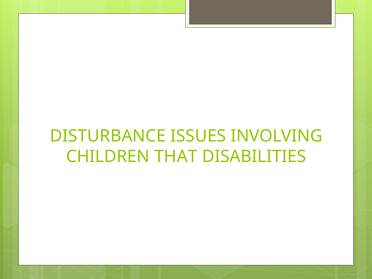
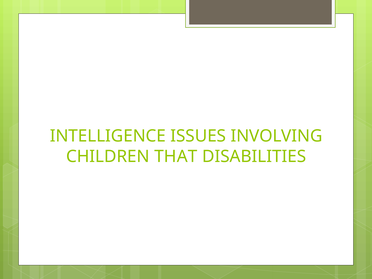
DISTURBANCE: DISTURBANCE -> INTELLIGENCE
